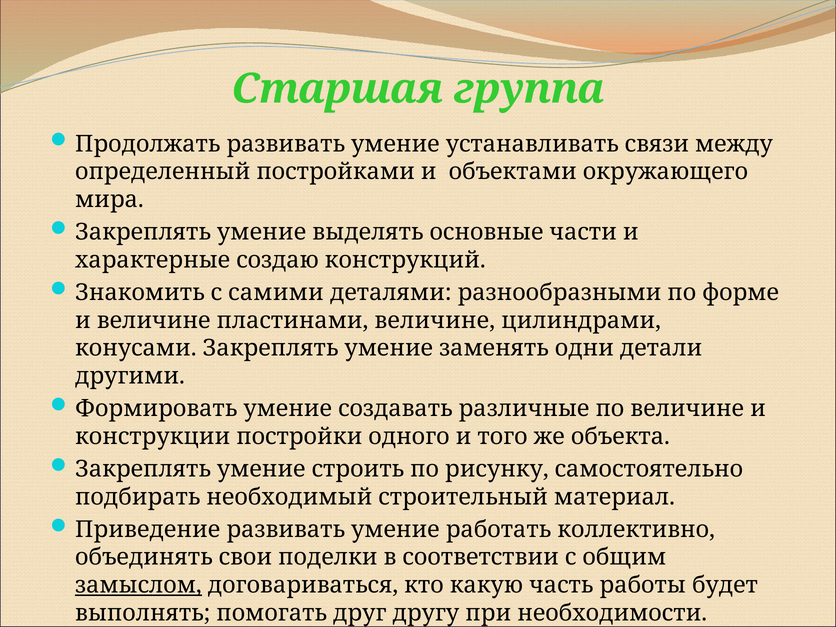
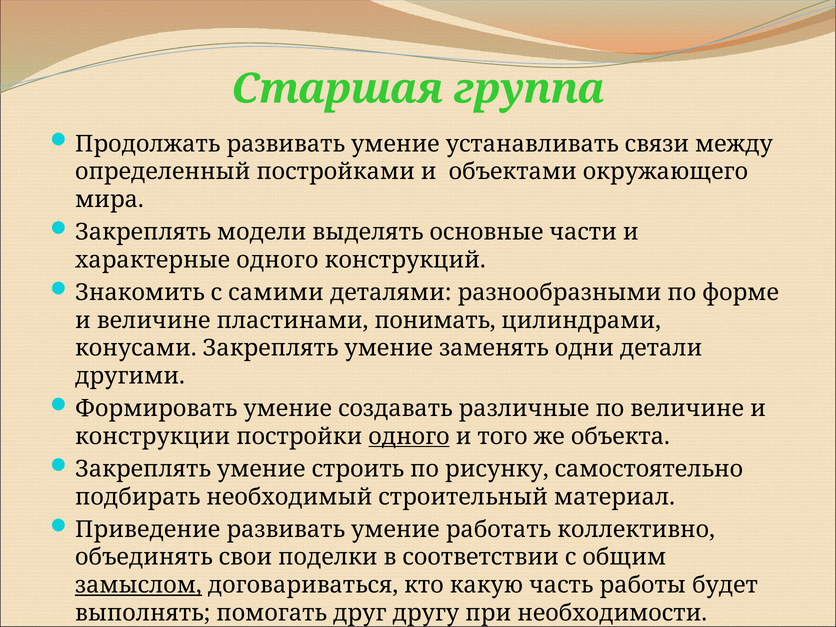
умение at (262, 232): умение -> модели
характерные создаю: создаю -> одного
пластинами величине: величине -> понимать
одного at (409, 437) underline: none -> present
